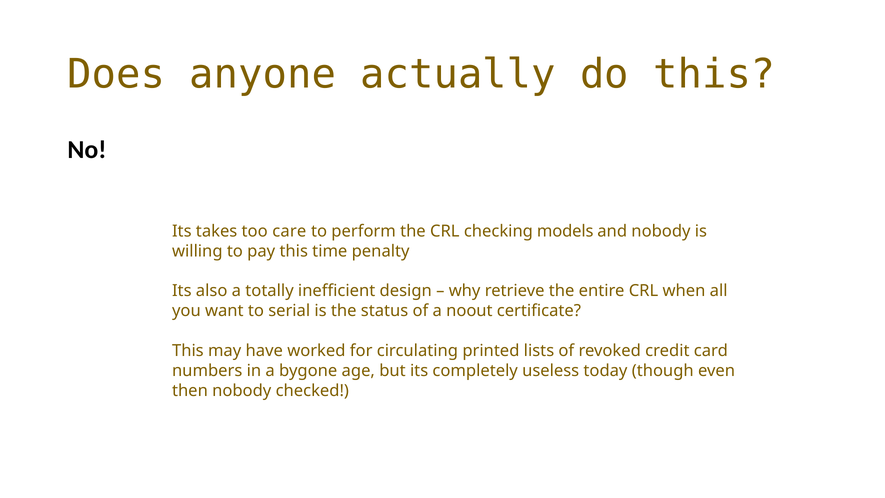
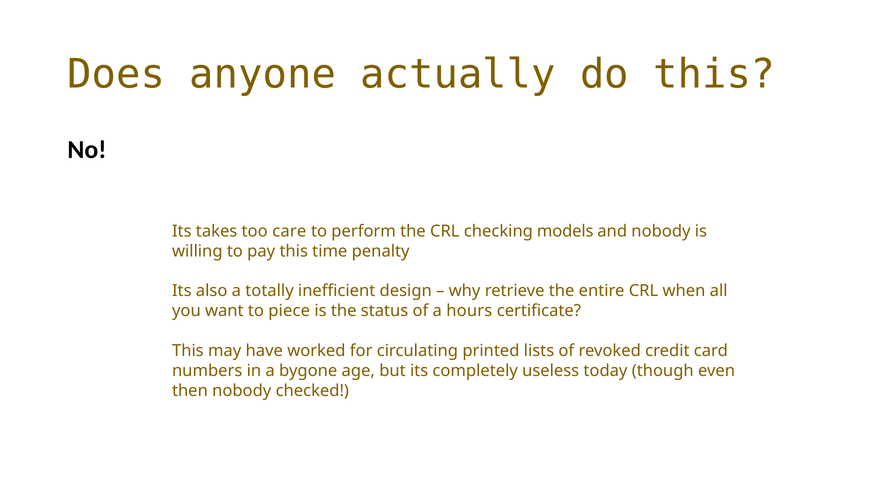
serial: serial -> piece
noout: noout -> hours
